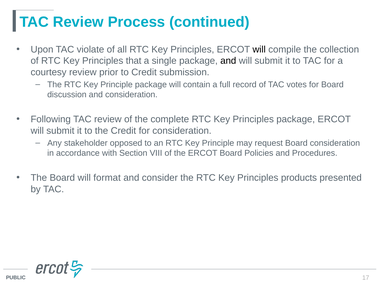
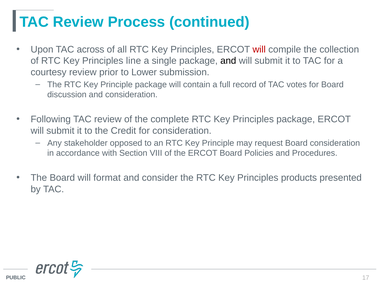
violate: violate -> across
will at (259, 49) colour: black -> red
that: that -> line
to Credit: Credit -> Lower
